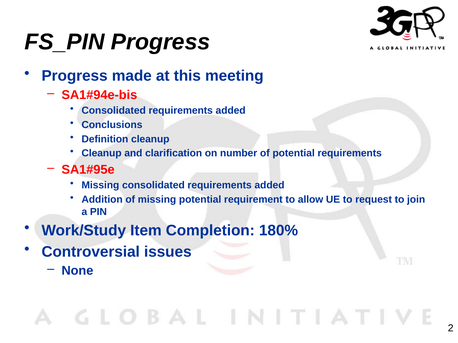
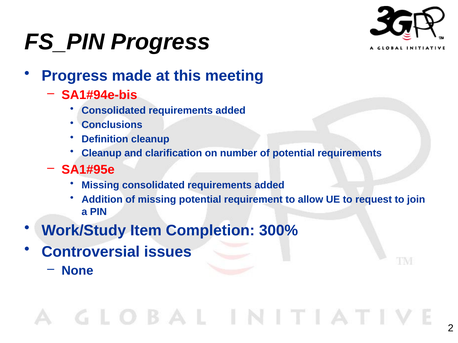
180%: 180% -> 300%
